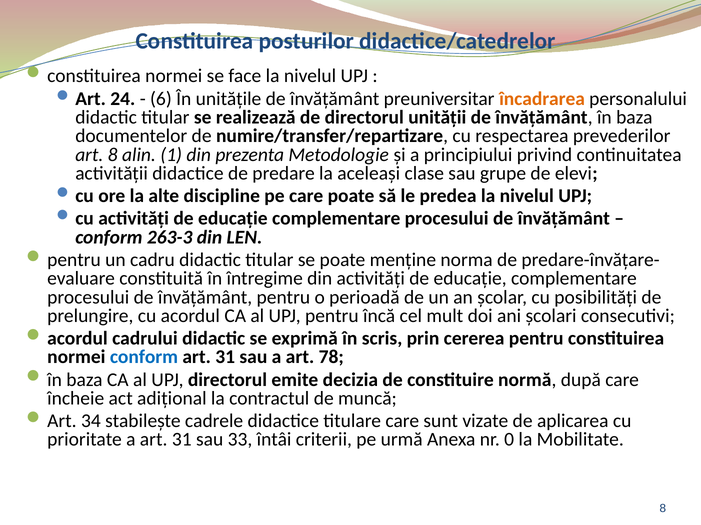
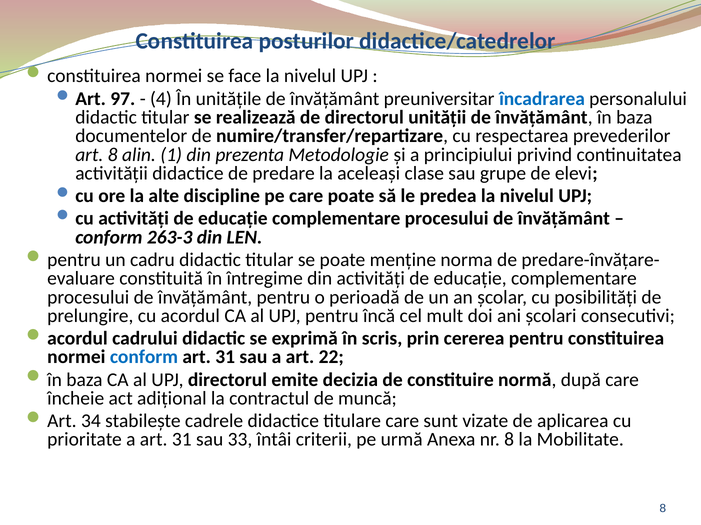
24: 24 -> 97
6: 6 -> 4
încadrarea colour: orange -> blue
78: 78 -> 22
nr 0: 0 -> 8
